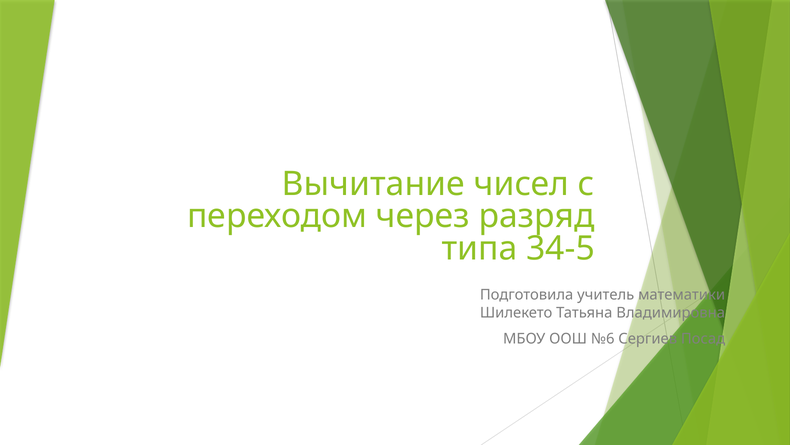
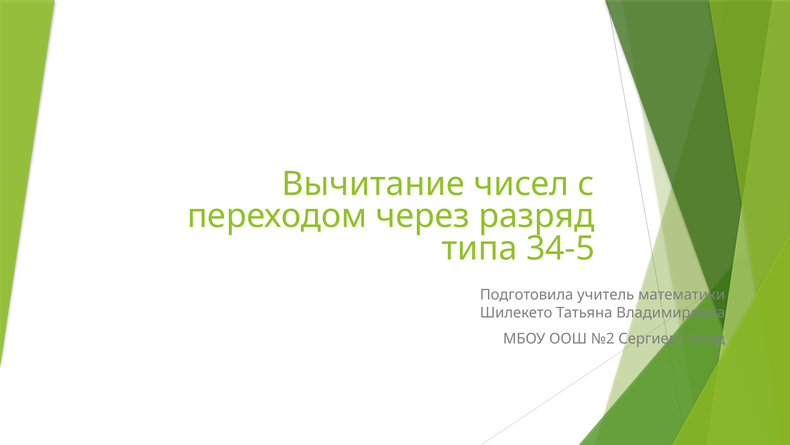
№6: №6 -> №2
